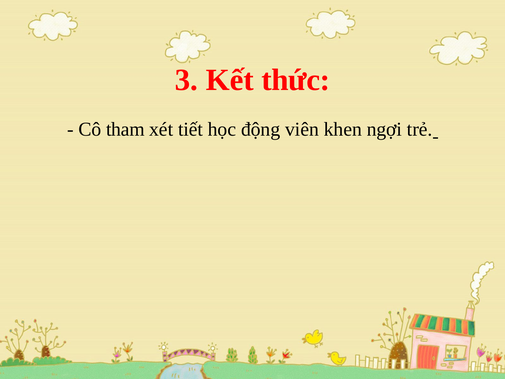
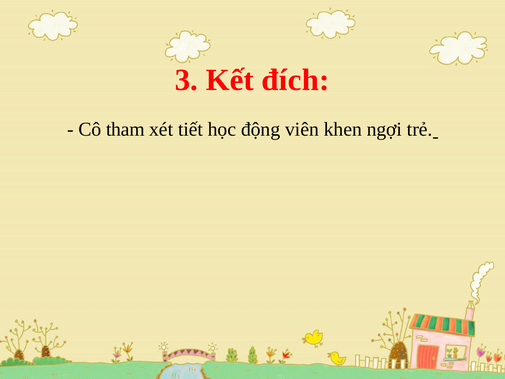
thức: thức -> đích
